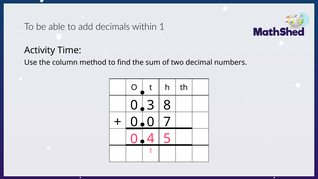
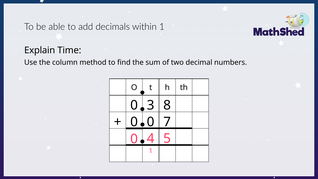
Activity: Activity -> Explain
